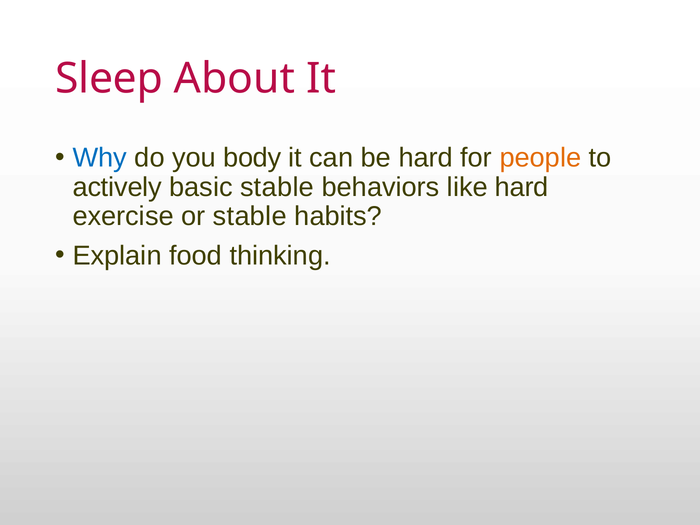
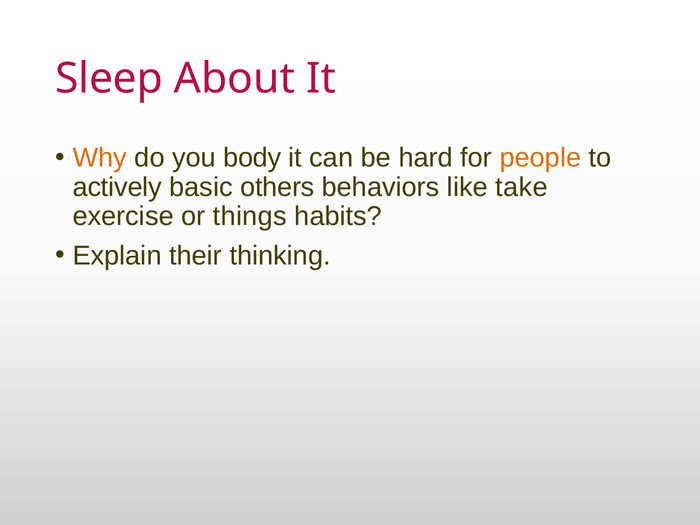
Why colour: blue -> orange
basic stable: stable -> others
like hard: hard -> take
or stable: stable -> things
food: food -> their
